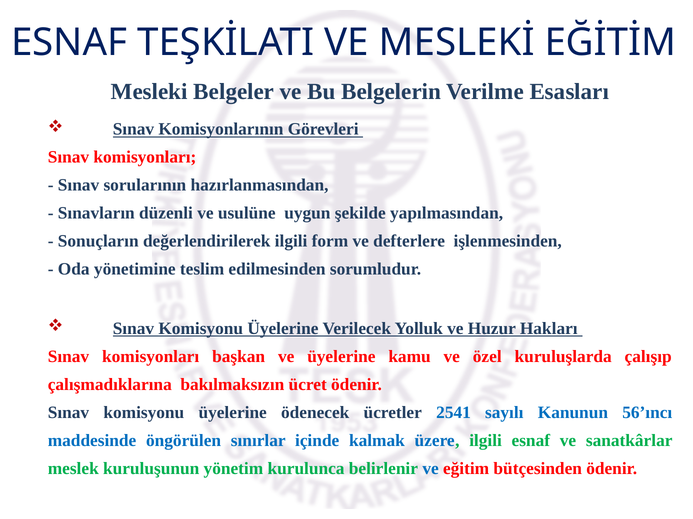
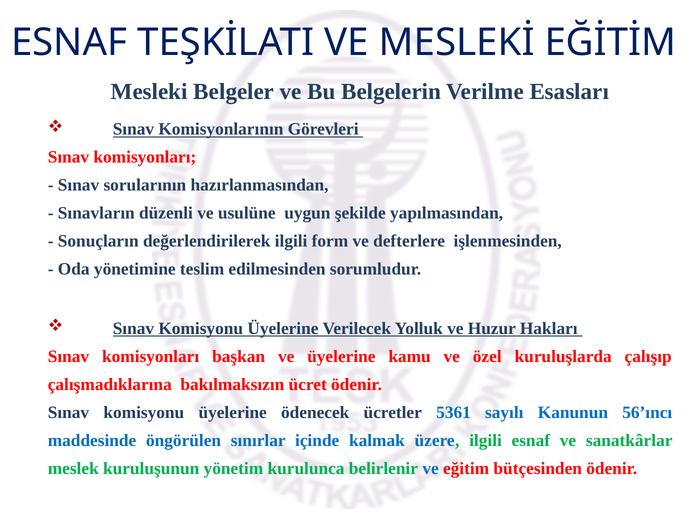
2541: 2541 -> 5361
